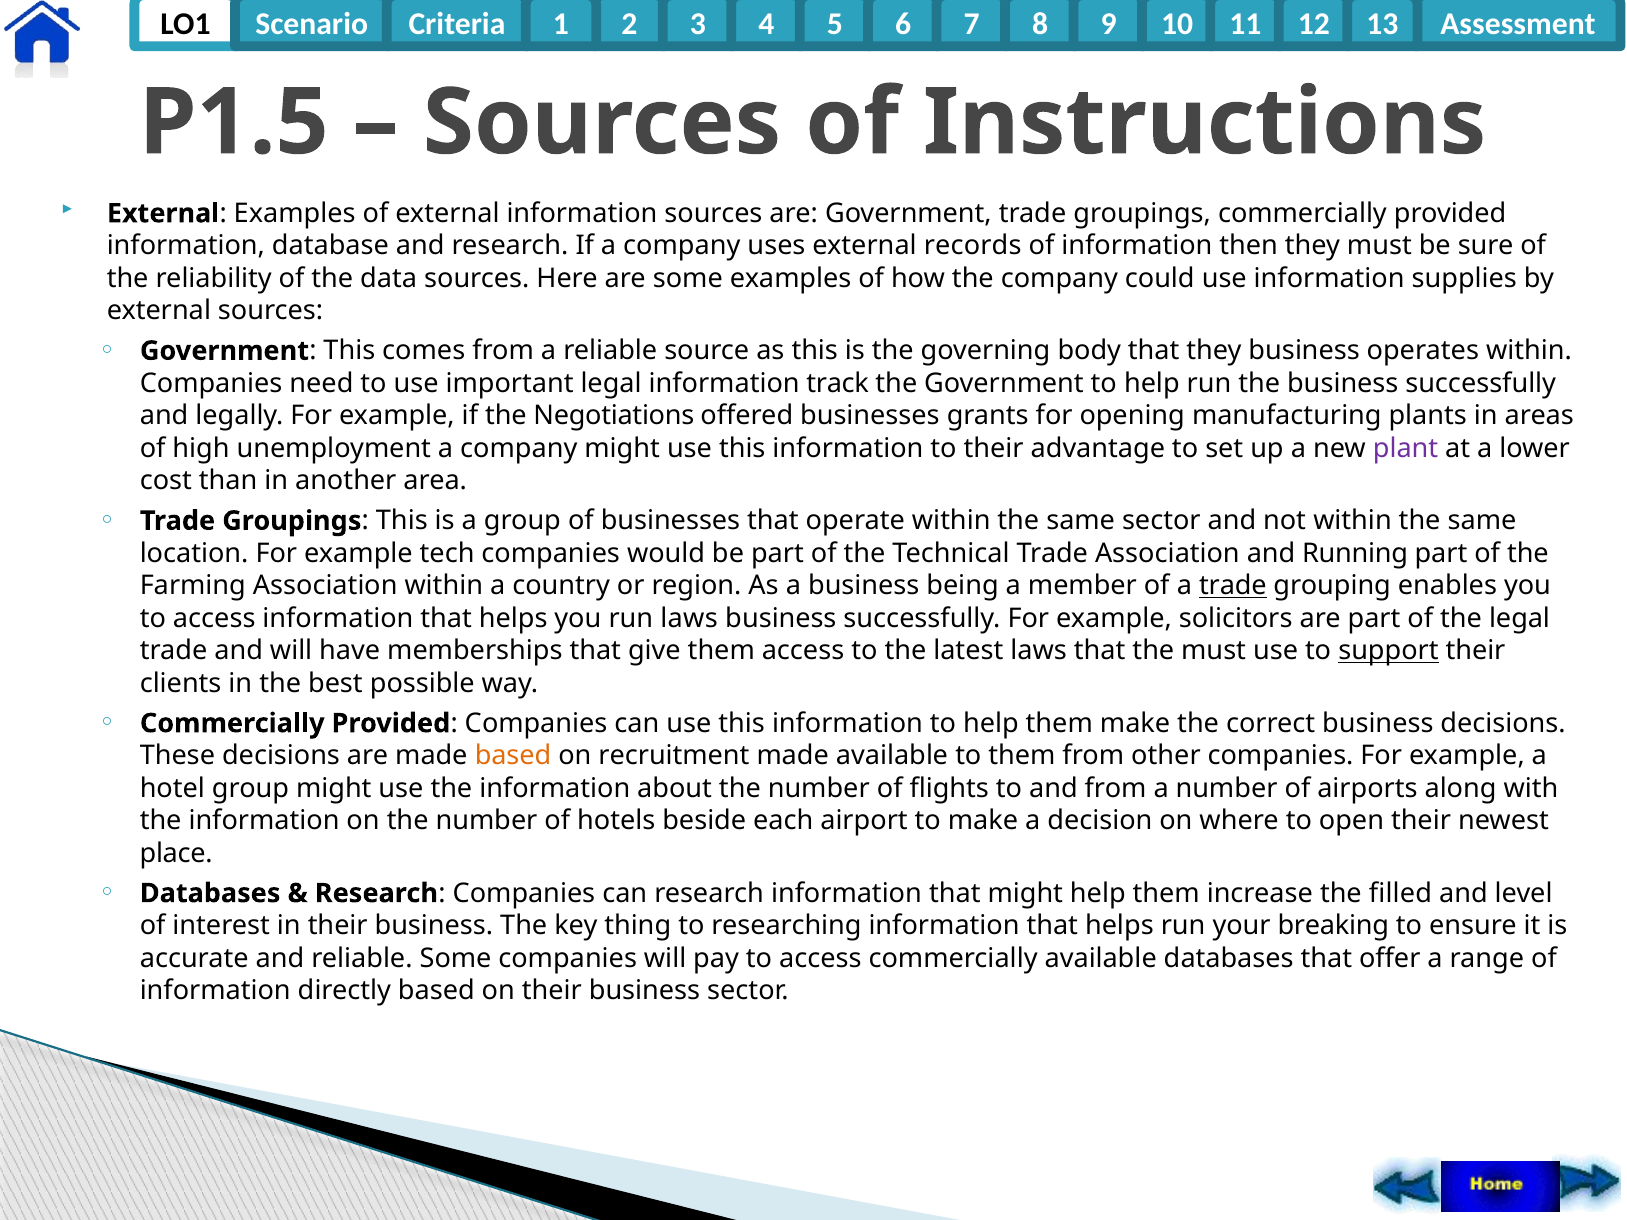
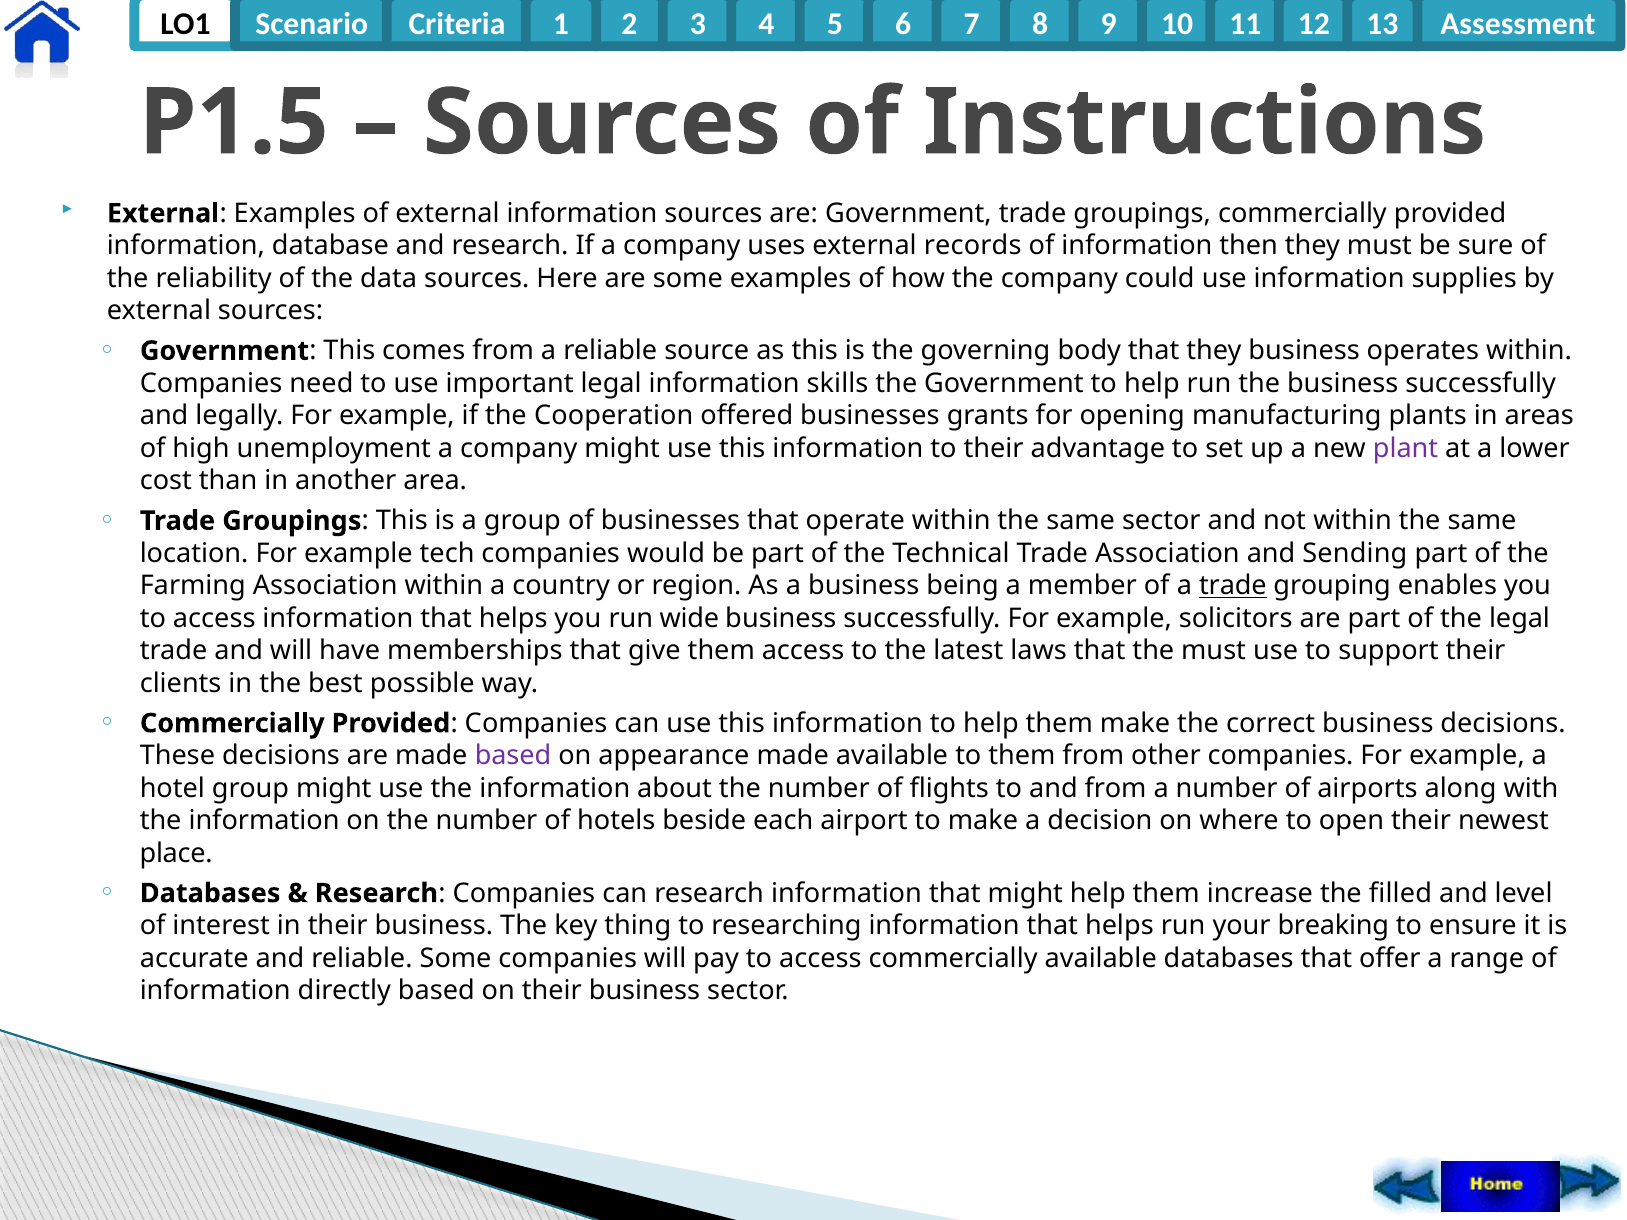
track: track -> skills
Negotiations: Negotiations -> Cooperation
Running: Running -> Sending
run laws: laws -> wide
support underline: present -> none
based at (513, 756) colour: orange -> purple
recruitment: recruitment -> appearance
